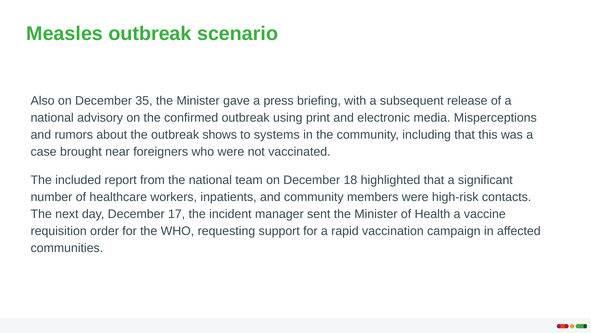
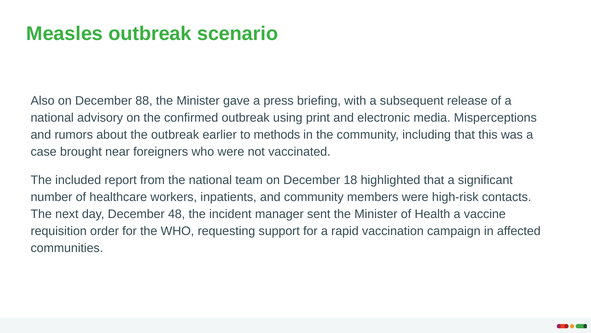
35: 35 -> 88
shows: shows -> earlier
systems: systems -> methods
17: 17 -> 48
